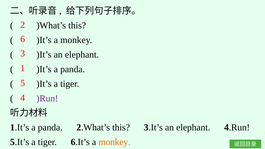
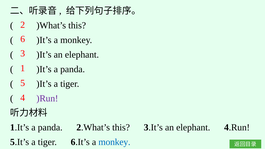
monkey at (114, 142) colour: orange -> blue
